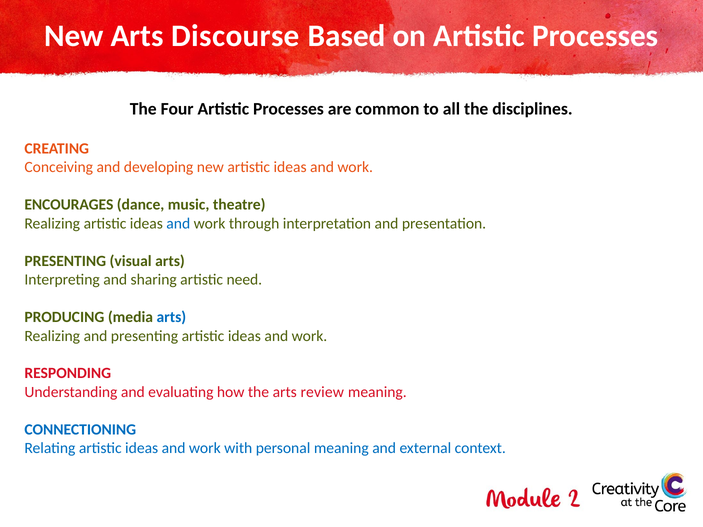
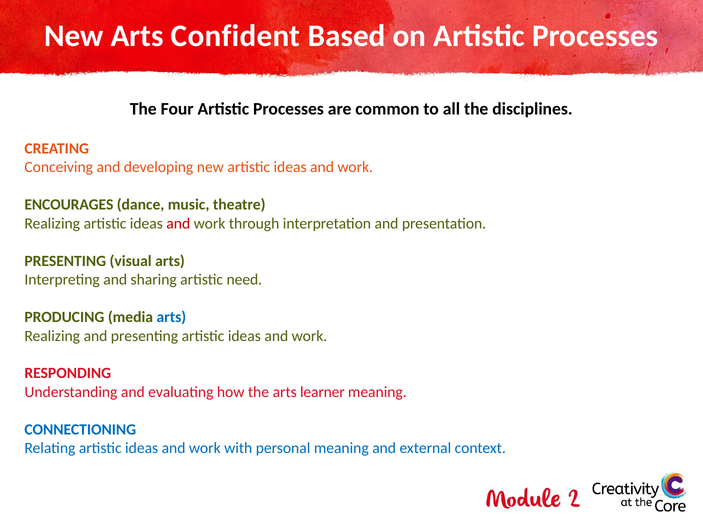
Discourse: Discourse -> Confident
and at (178, 224) colour: blue -> red
review: review -> learner
